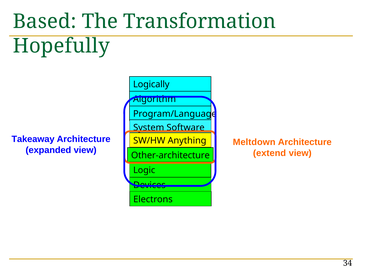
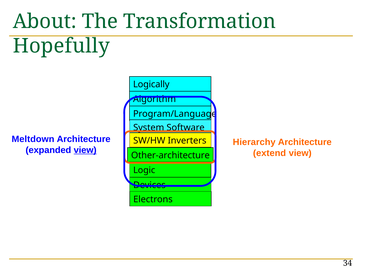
Based: Based -> About
Takeaway: Takeaway -> Meltdown
Meltdown: Meltdown -> Hierarchy
Anything: Anything -> Inverters
view at (85, 150) underline: none -> present
